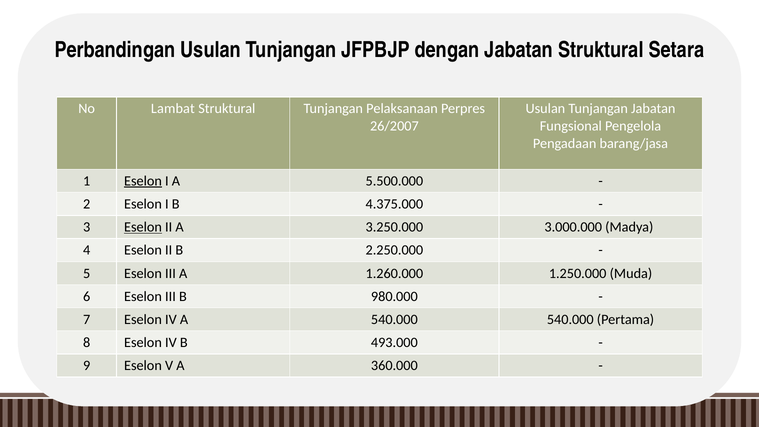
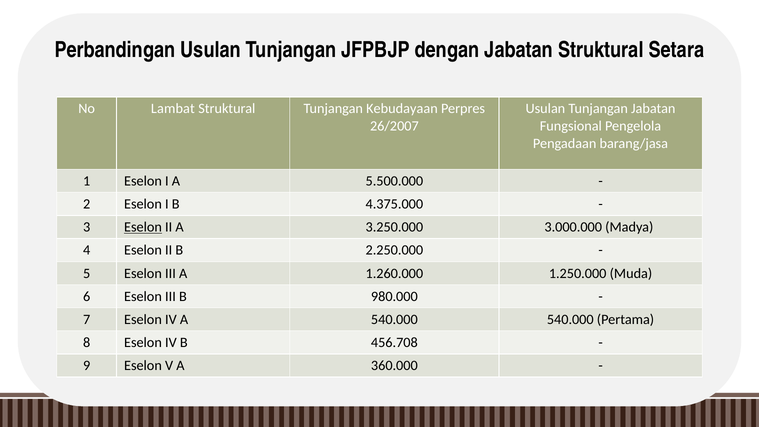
Pelaksanaan: Pelaksanaan -> Kebudayaan
Eselon at (143, 181) underline: present -> none
493.000: 493.000 -> 456.708
